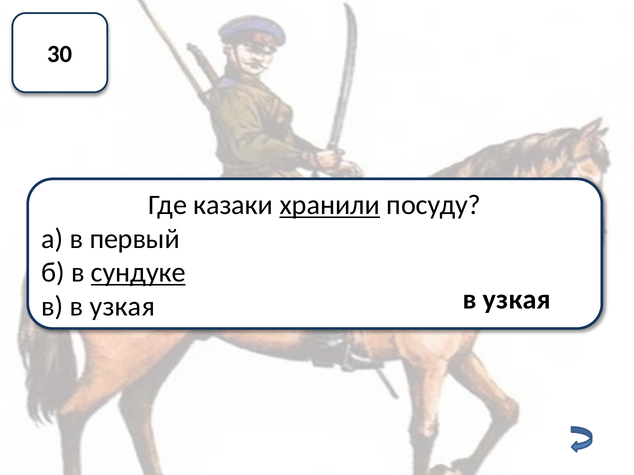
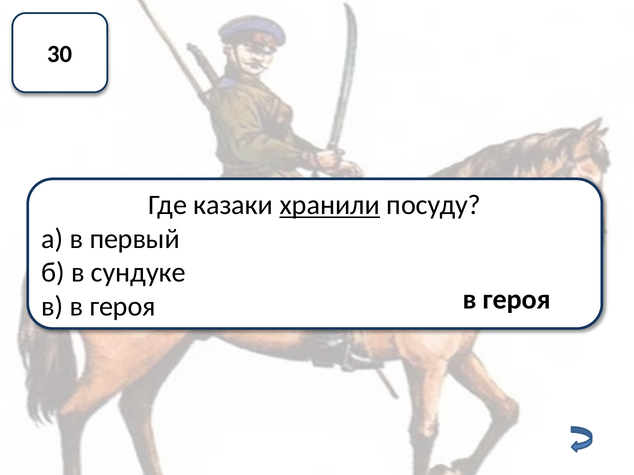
сундуке underline: present -> none
в в узкая: узкая -> героя
узкая at (517, 300): узкая -> героя
